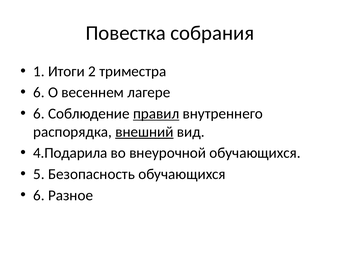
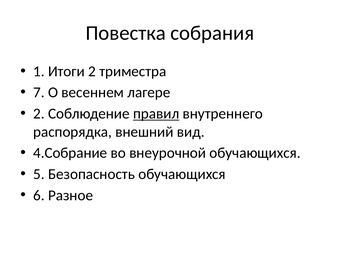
6 at (39, 92): 6 -> 7
6 at (39, 114): 6 -> 2
внешний underline: present -> none
4.Подарила: 4.Подарила -> 4.Собрание
